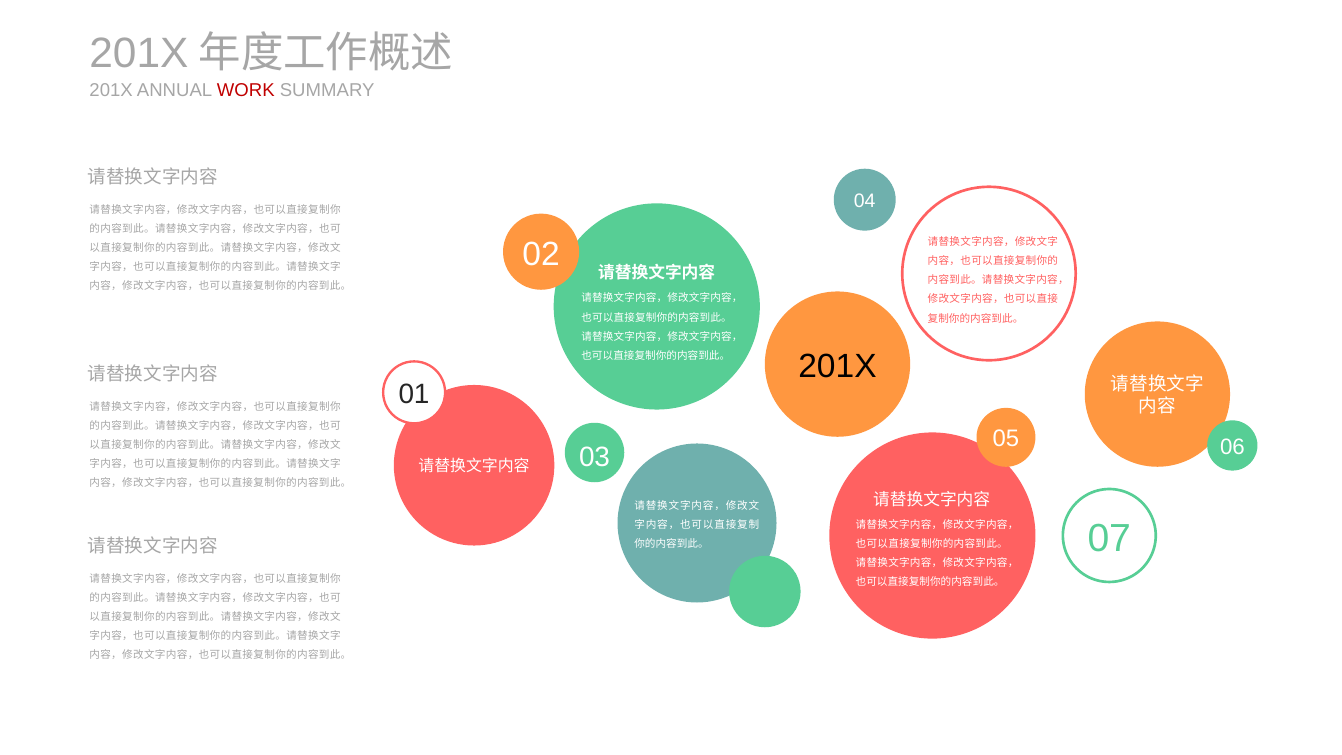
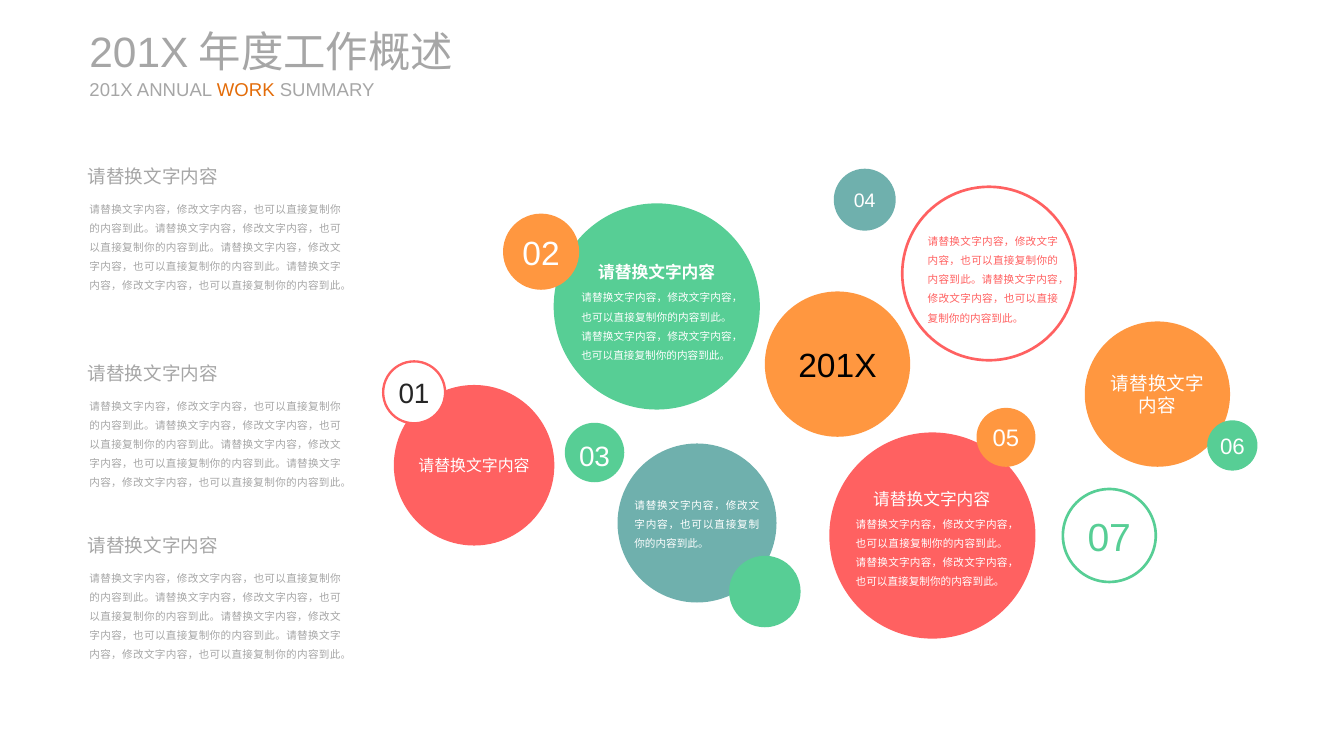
WORK colour: red -> orange
